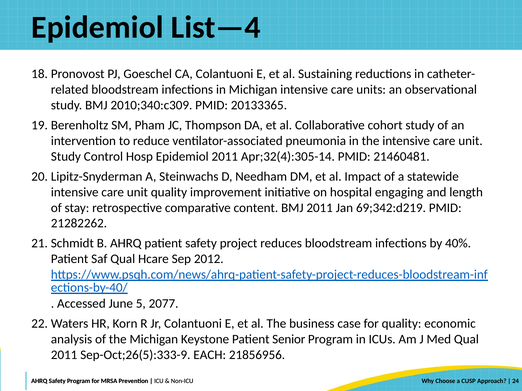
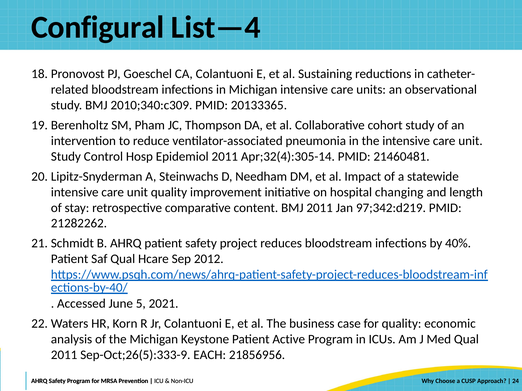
Epidemiol at (98, 27): Epidemiol -> Configural
engaging: engaging -> changing
69;342:d219: 69;342:d219 -> 97;342:d219
2077: 2077 -> 2021
Senior: Senior -> Active
